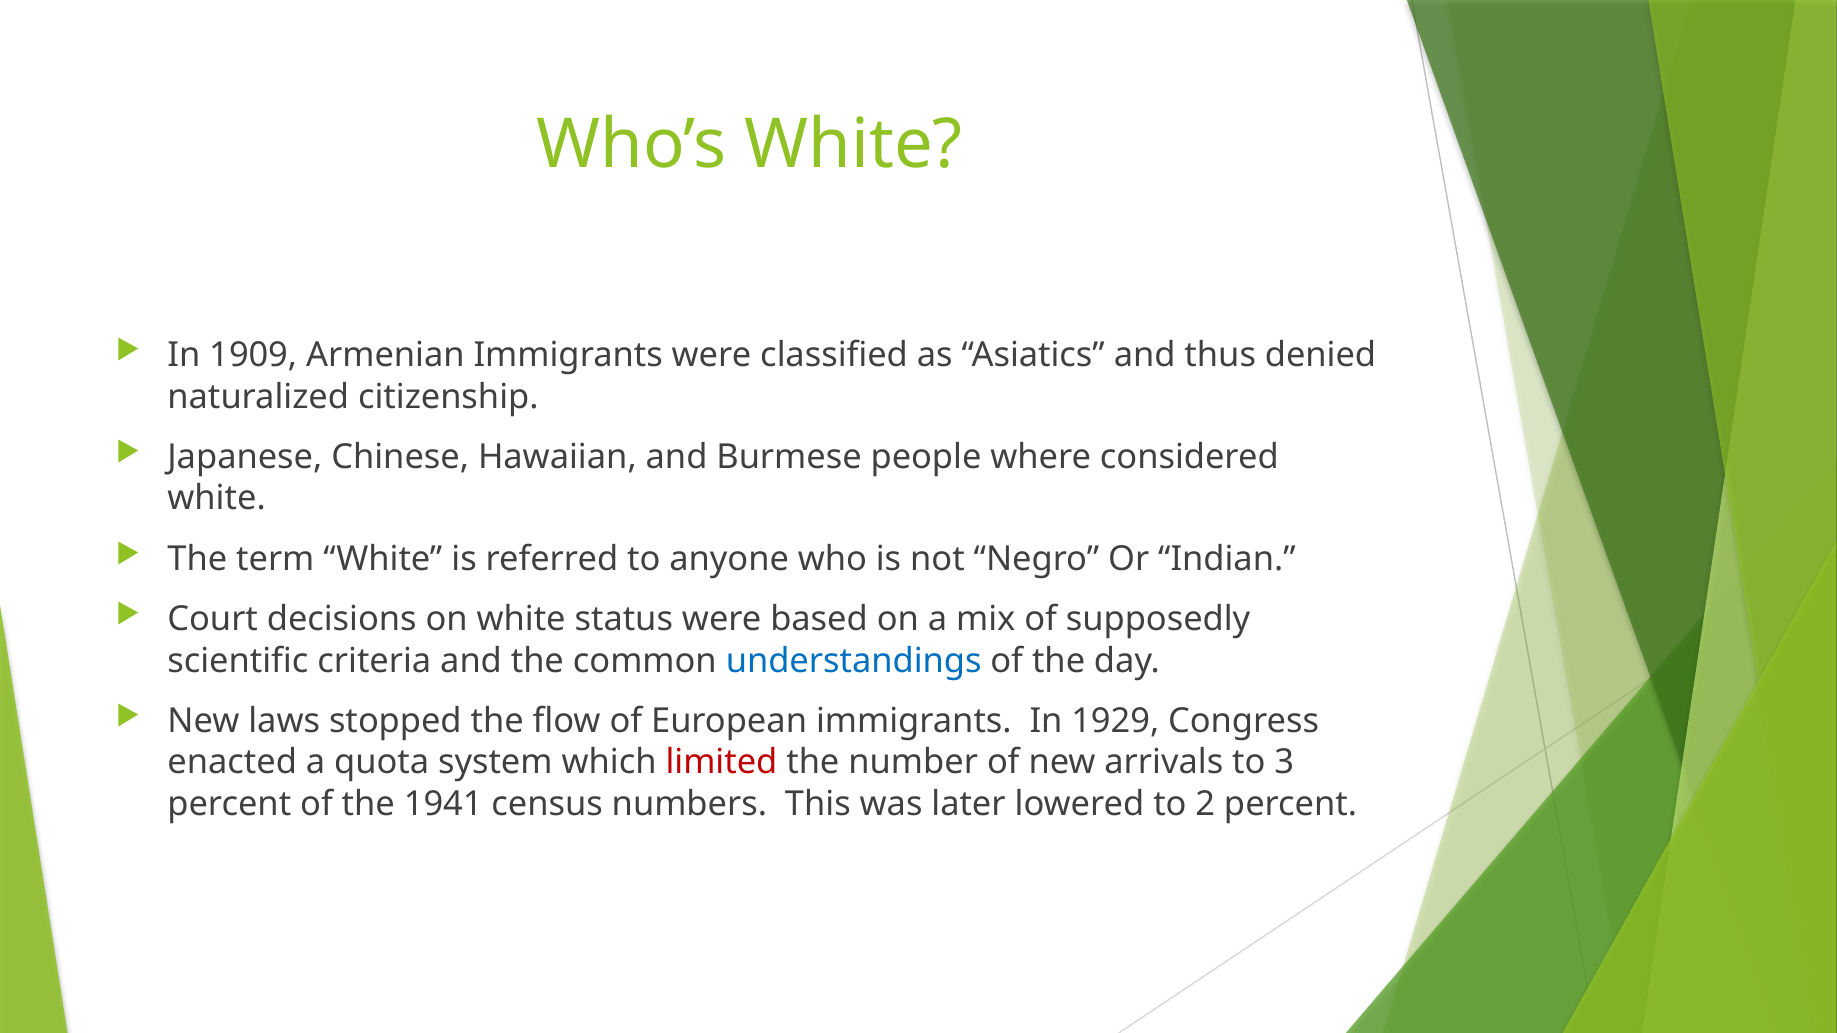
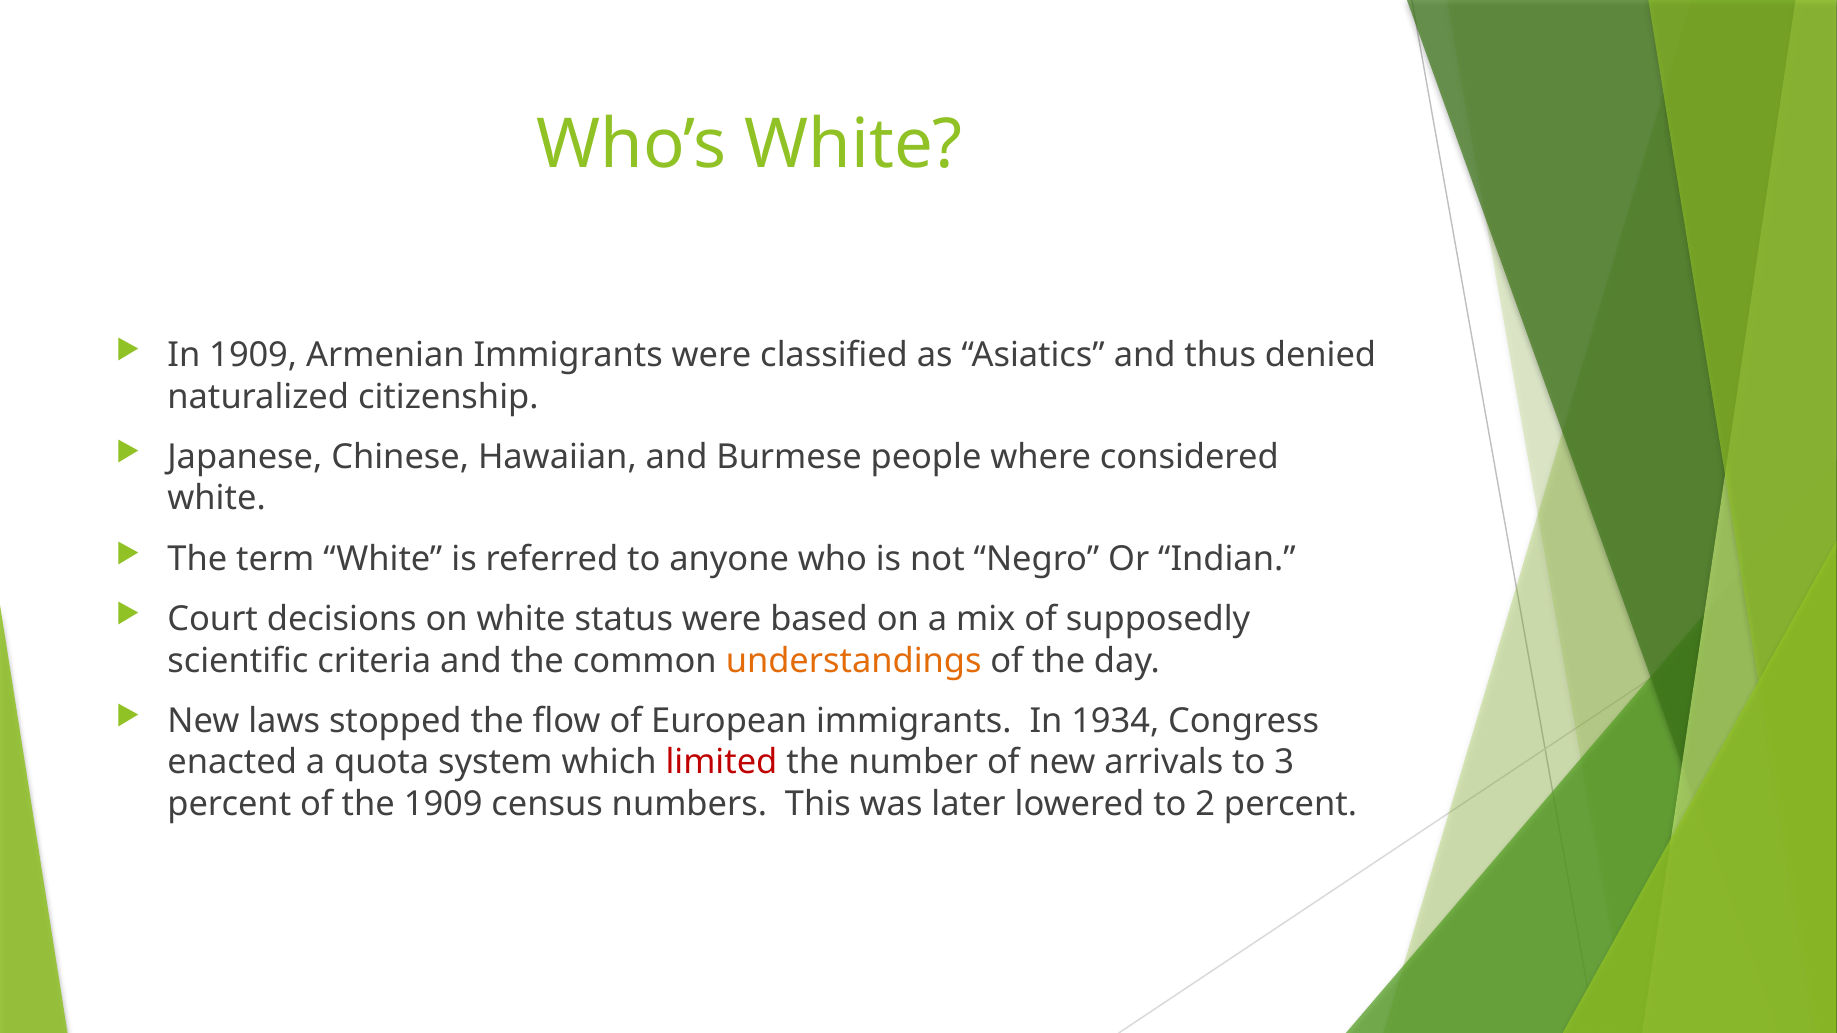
understandings colour: blue -> orange
1929: 1929 -> 1934
the 1941: 1941 -> 1909
